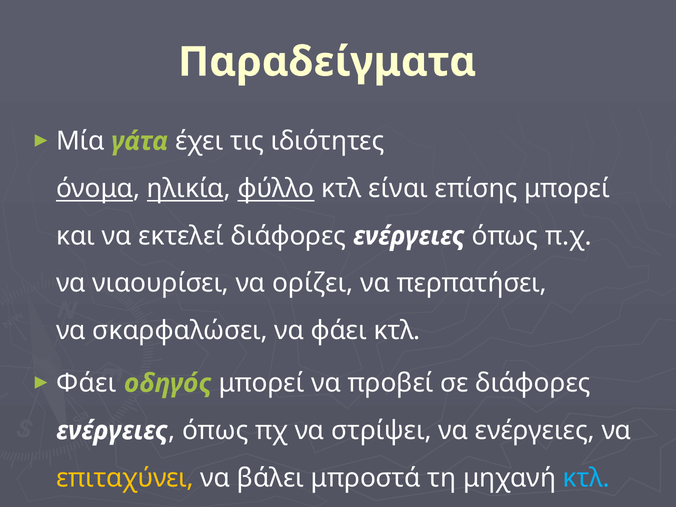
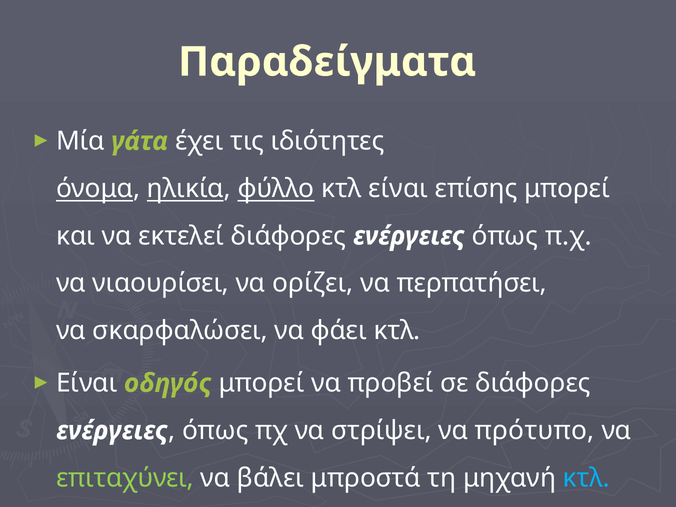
Φάει at (86, 383): Φάει -> Είναι
να ενέργειες: ενέργειες -> πρότυπο
επιταχύνει colour: yellow -> light green
